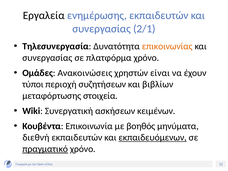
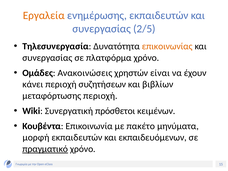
Εργαλεία colour: black -> orange
2/1: 2/1 -> 2/5
τύποι: τύποι -> κάνει
μεταφόρτωσης στοιχεία: στοιχεία -> περιοχή
ασκήσεων: ασκήσεων -> πρόσθετοι
βοηθός: βοηθός -> πακέτο
διεθνή: διεθνή -> μορφή
εκπαιδευόμενων underline: present -> none
